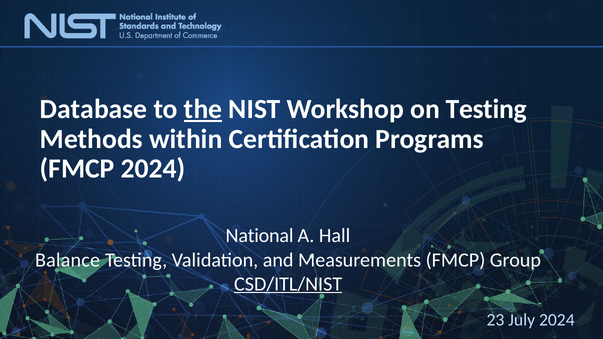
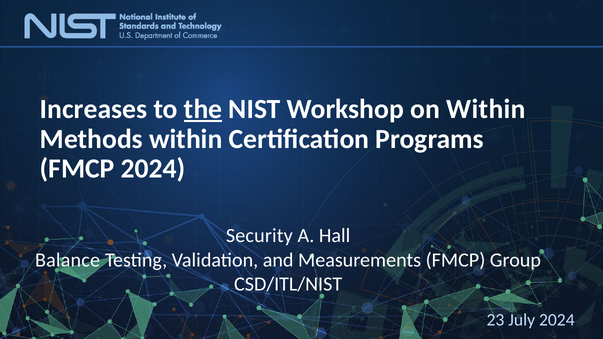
Database: Database -> Increases
on Testing: Testing -> Within
National: National -> Security
CSD/ITL/NIST underline: present -> none
